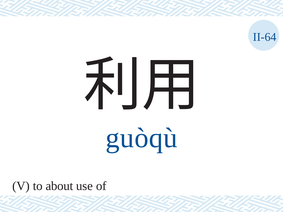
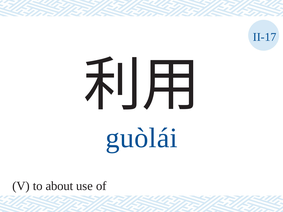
II-64: II-64 -> II-17
guòqù: guòqù -> guòlái
